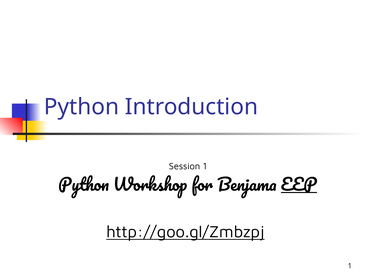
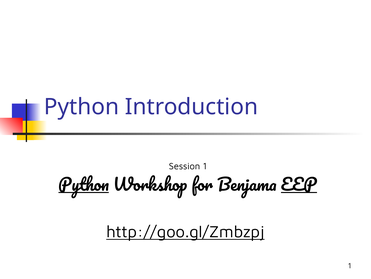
Python at (84, 185) underline: none -> present
